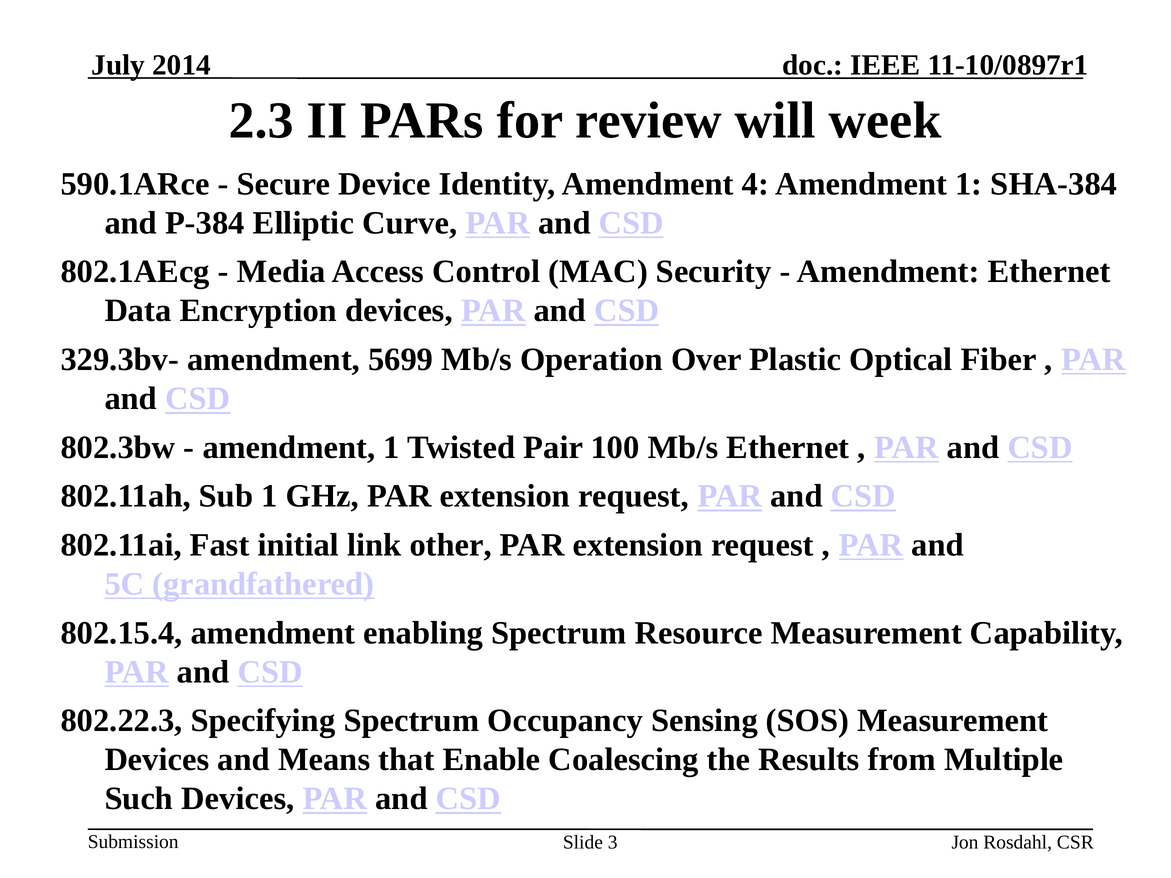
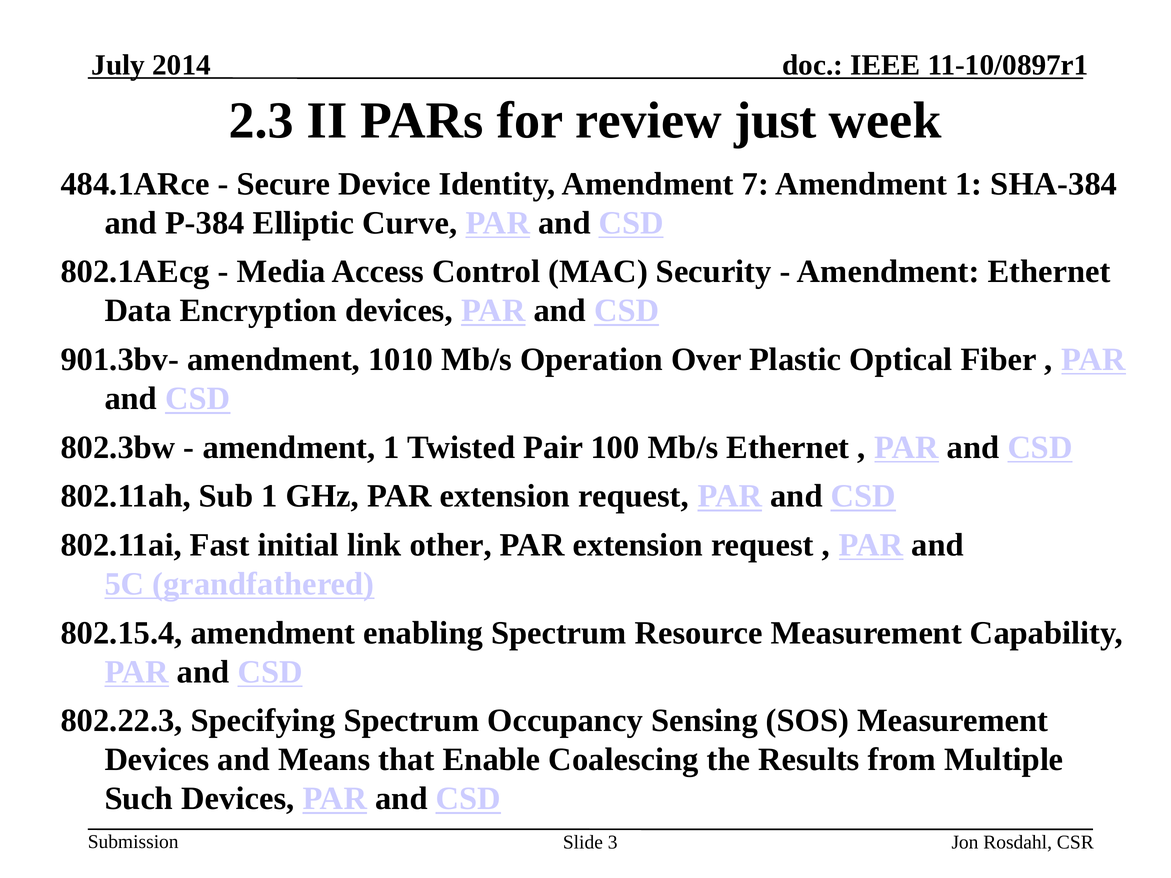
will: will -> just
590.1ARce: 590.1ARce -> 484.1ARce
4: 4 -> 7
329.3bv-: 329.3bv- -> 901.3bv-
5699: 5699 -> 1010
